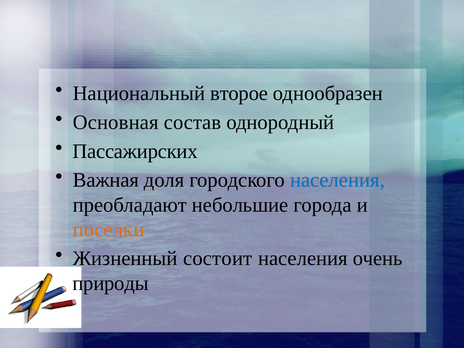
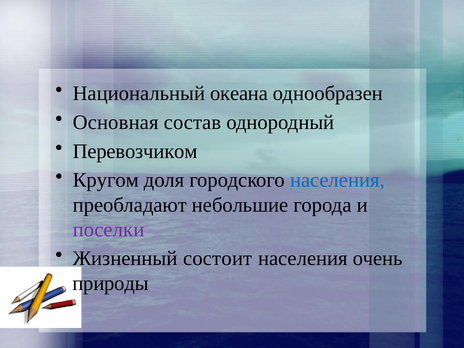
второе: второе -> океана
Пассажирских: Пассажирских -> Перевозчиком
Важная: Важная -> Кругом
поселки colour: orange -> purple
